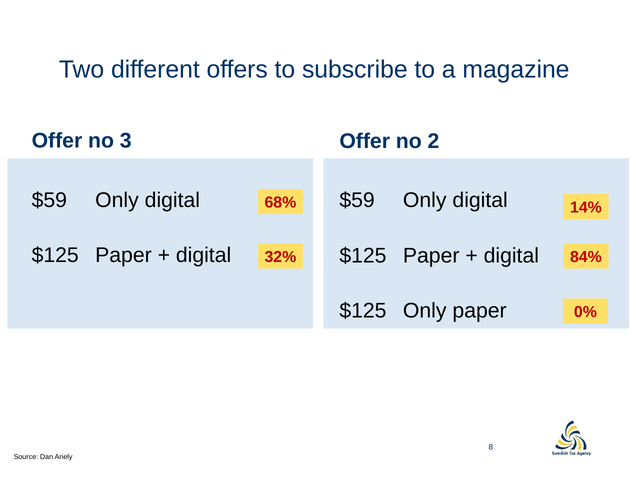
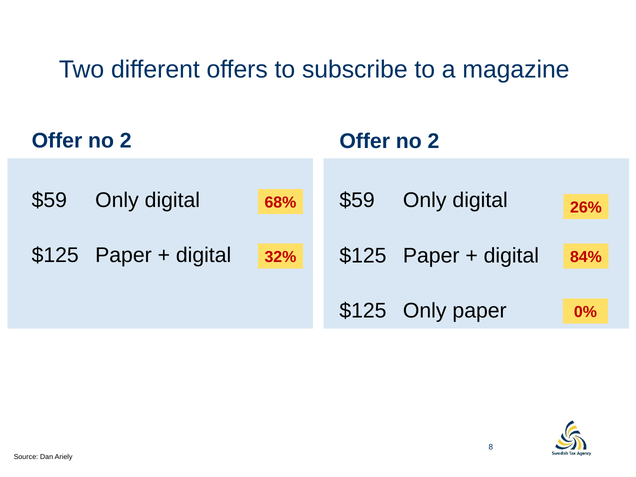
3 at (126, 141): 3 -> 2
14%: 14% -> 26%
